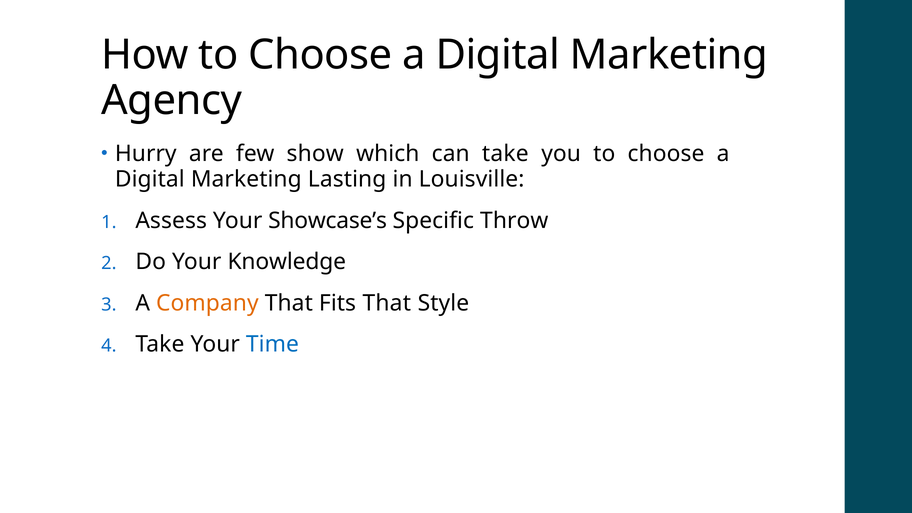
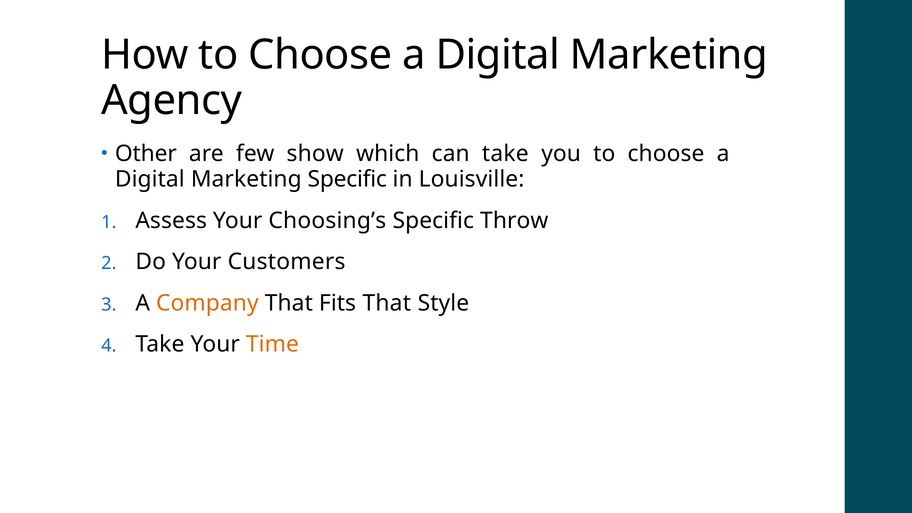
Hurry: Hurry -> Other
Marketing Lasting: Lasting -> Specific
Showcase’s: Showcase’s -> Choosing’s
Knowledge: Knowledge -> Customers
Time colour: blue -> orange
